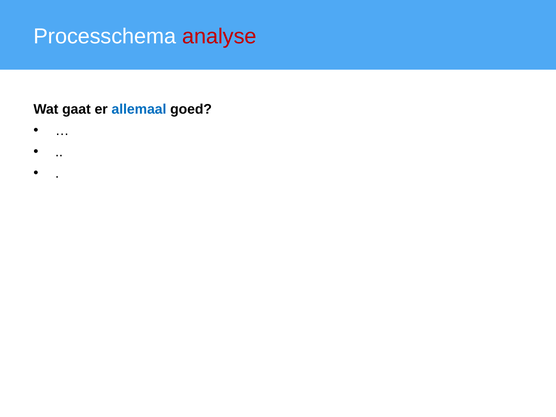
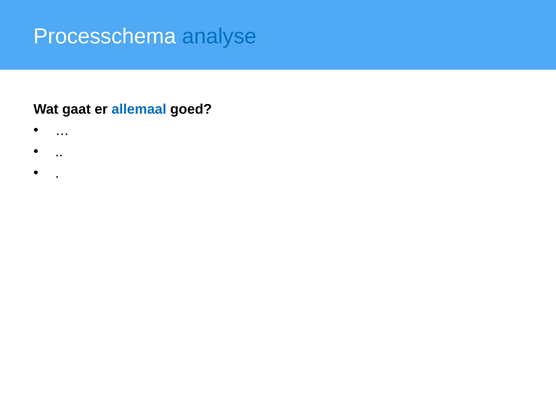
analyse colour: red -> blue
